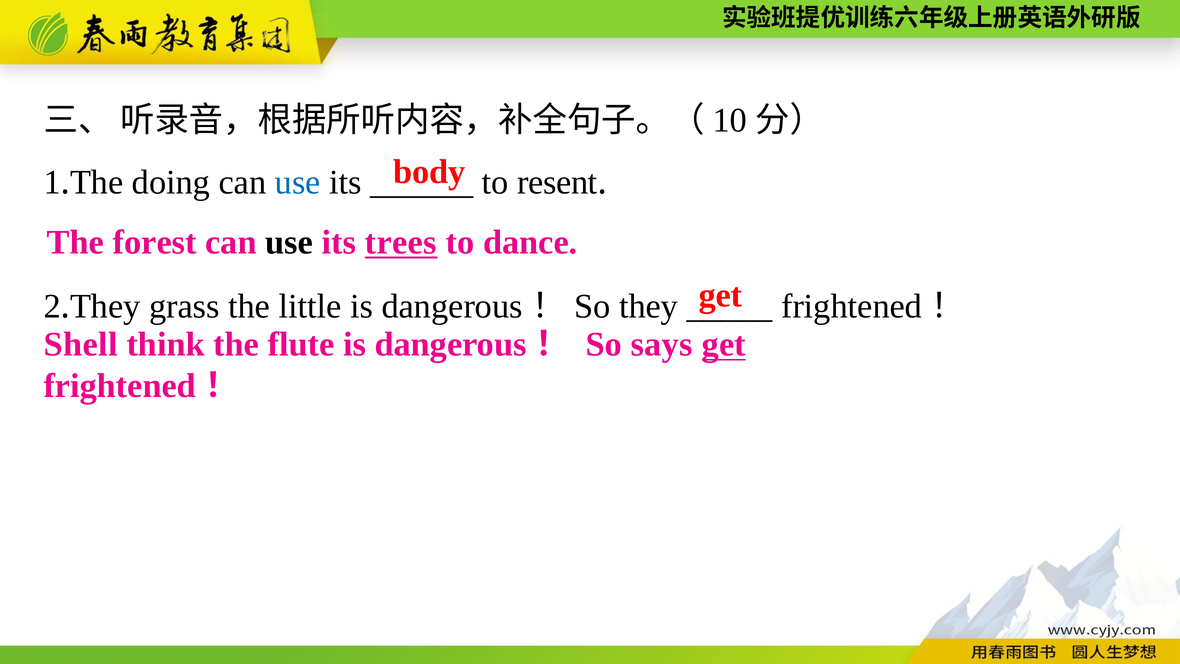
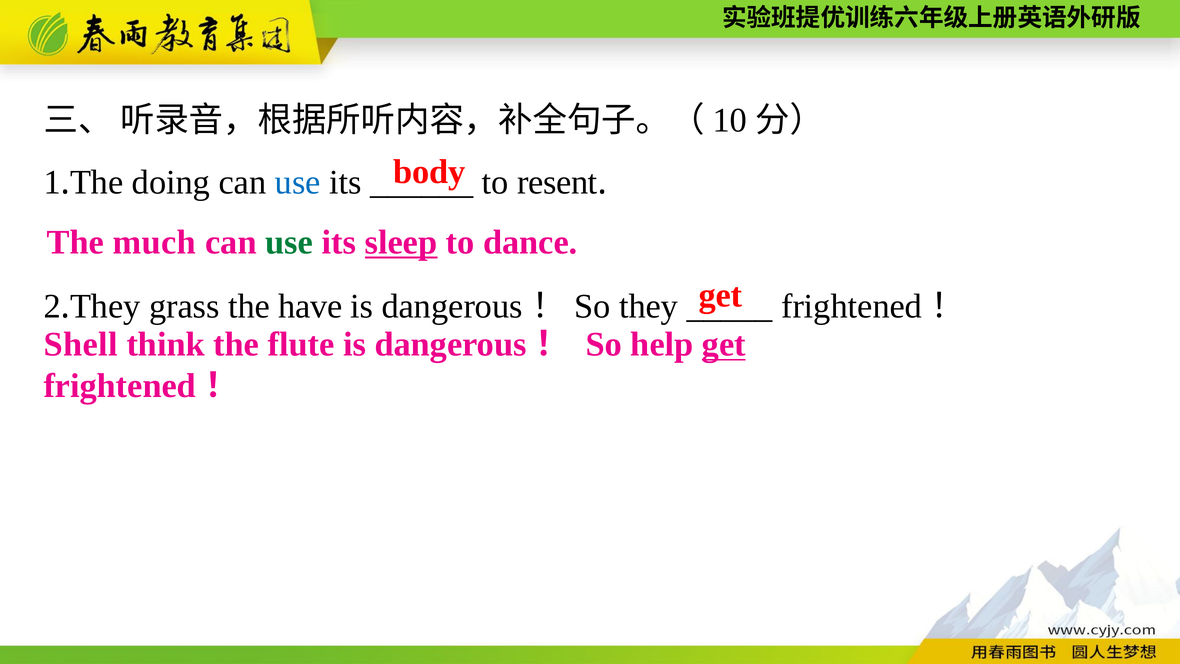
forest: forest -> much
use at (289, 242) colour: black -> green
trees: trees -> sleep
little: little -> have
says: says -> help
